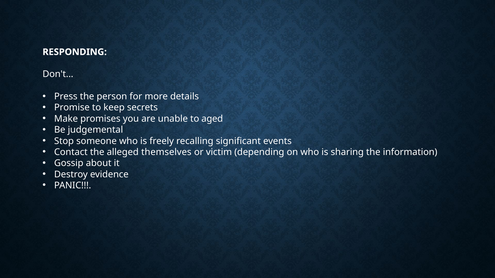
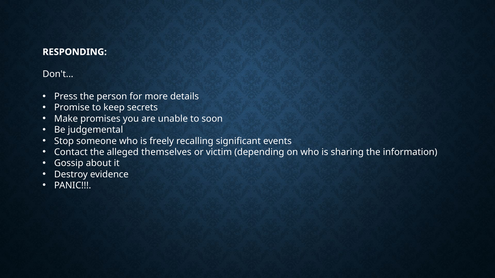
aged: aged -> soon
